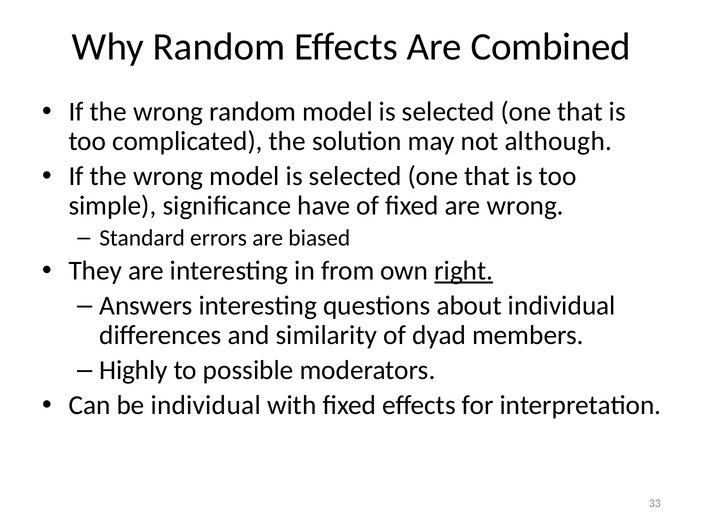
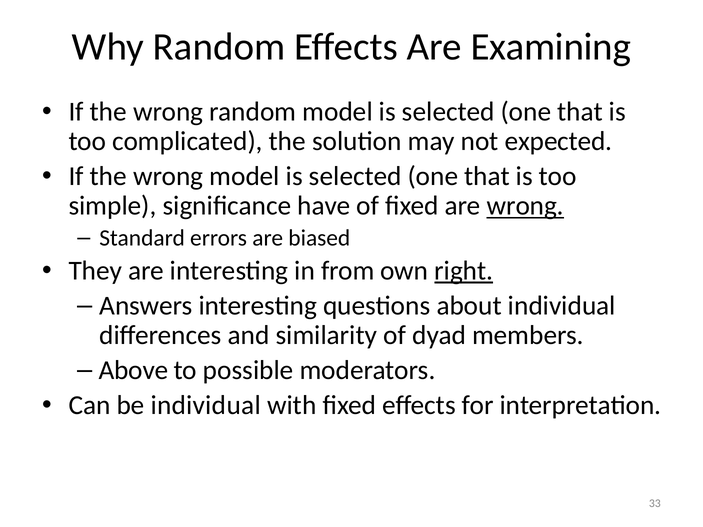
Combined: Combined -> Examining
although: although -> expected
wrong at (525, 206) underline: none -> present
Highly: Highly -> Above
